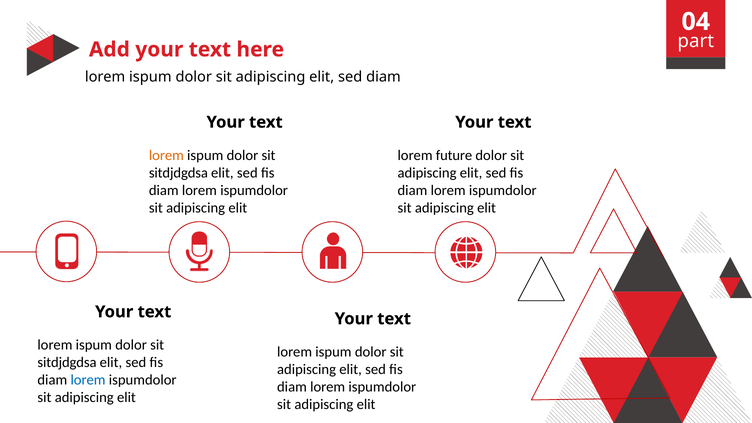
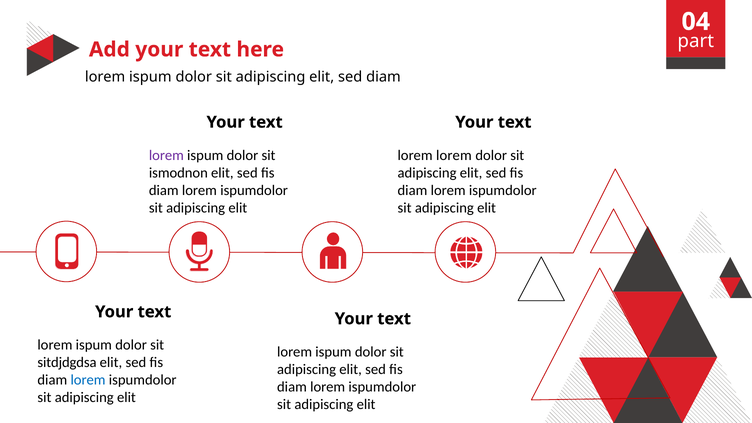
lorem at (166, 155) colour: orange -> purple
lorem future: future -> lorem
sitdjdgdsa at (178, 173): sitdjdgdsa -> ismodnon
